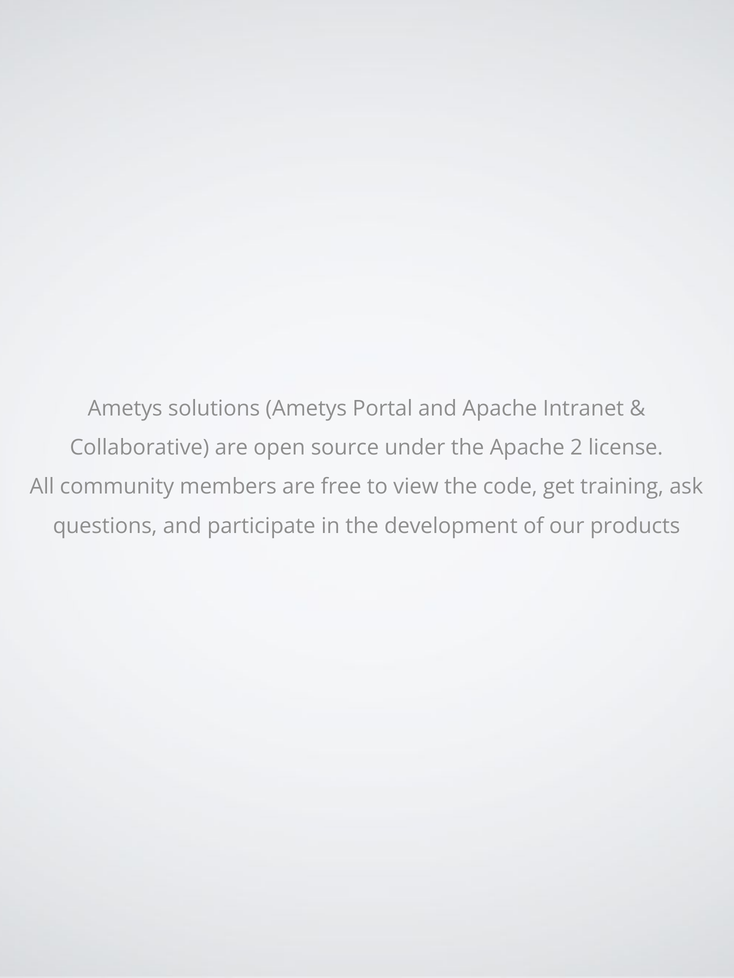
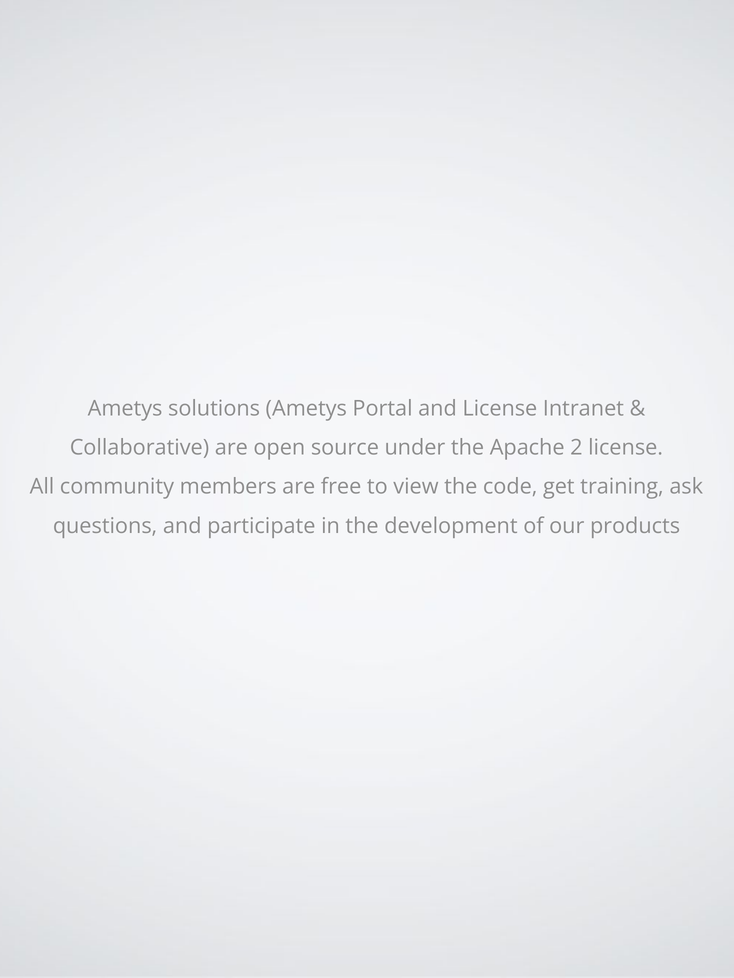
and Apache: Apache -> License
